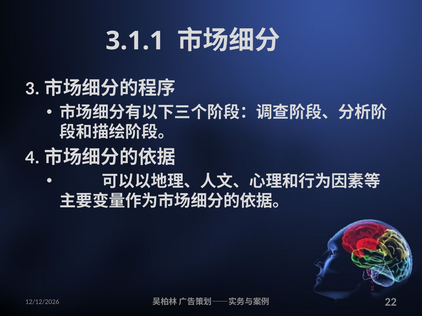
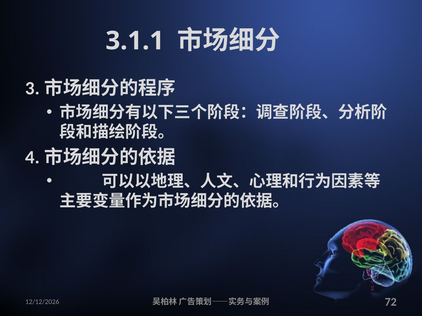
22: 22 -> 72
